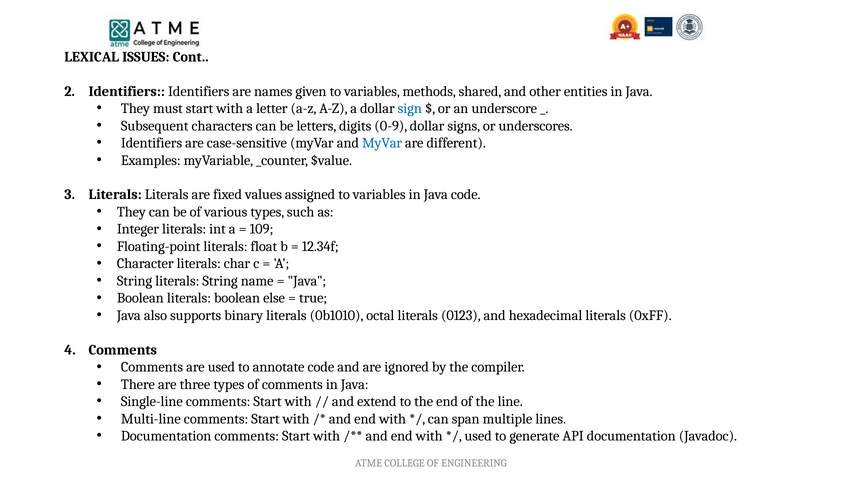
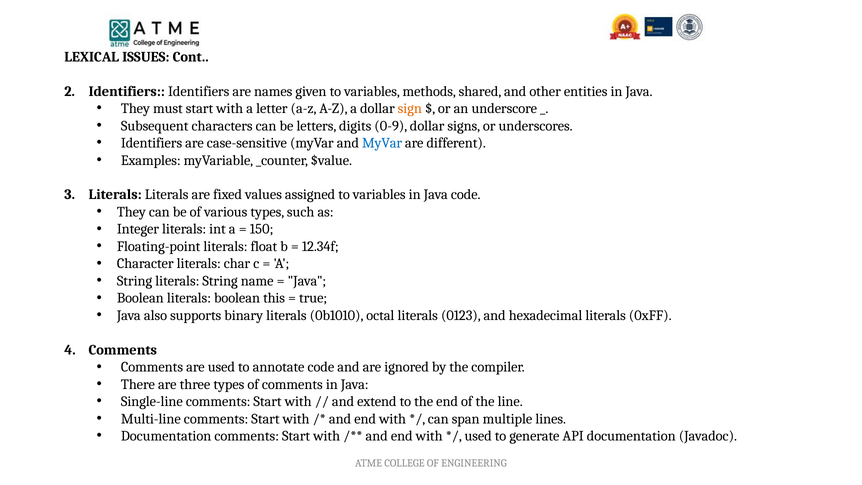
sign colour: blue -> orange
109: 109 -> 150
else: else -> this
